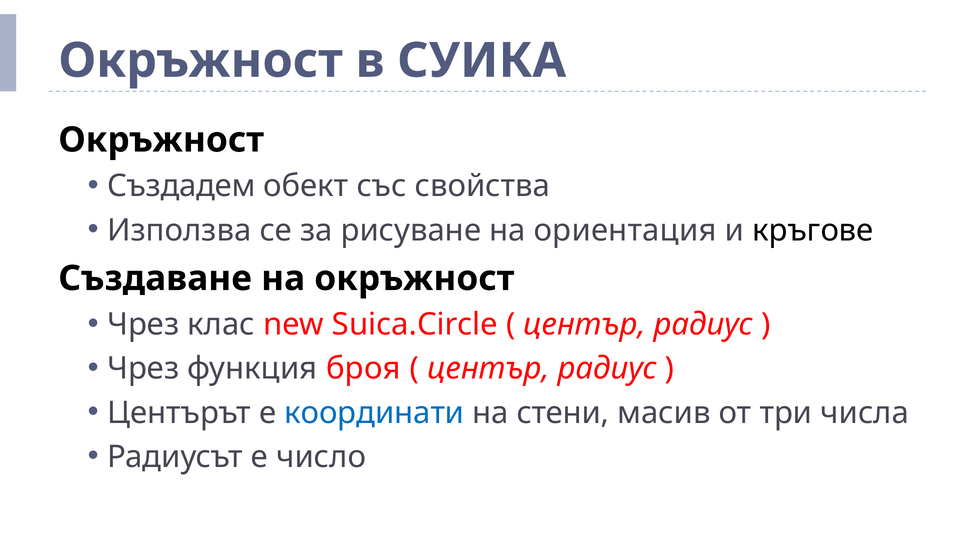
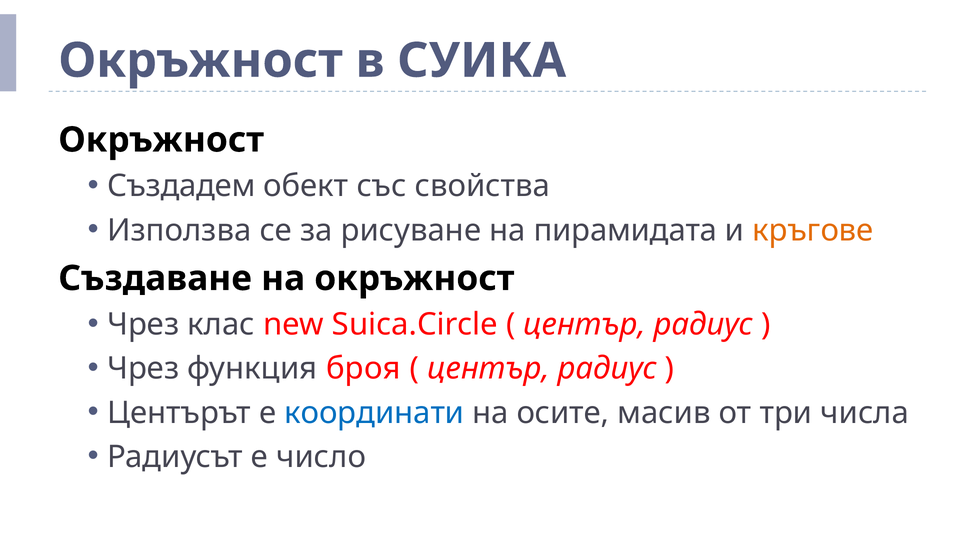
ориентация: ориентация -> пирамидата
кръгове colour: black -> orange
стени: стени -> осите
